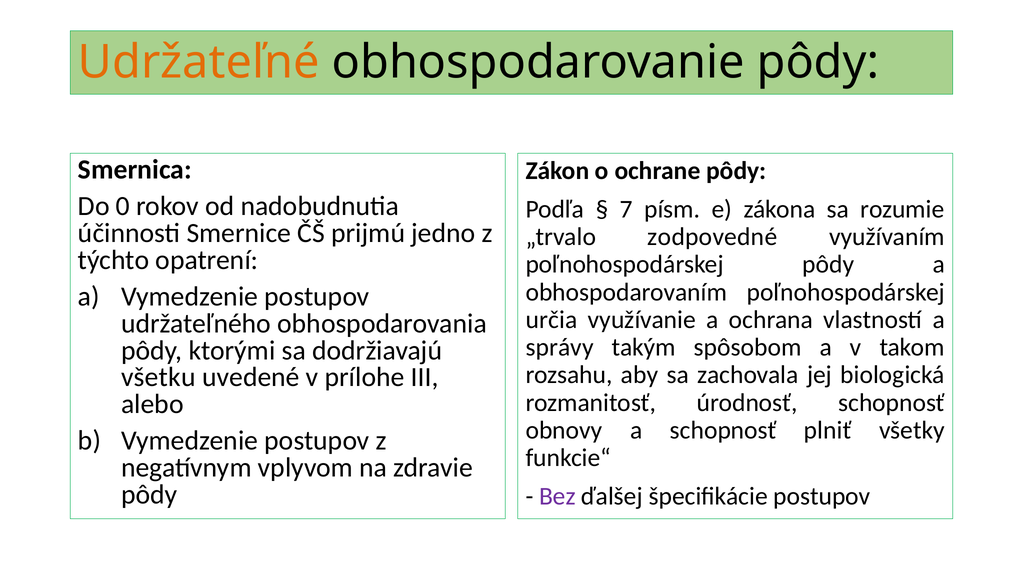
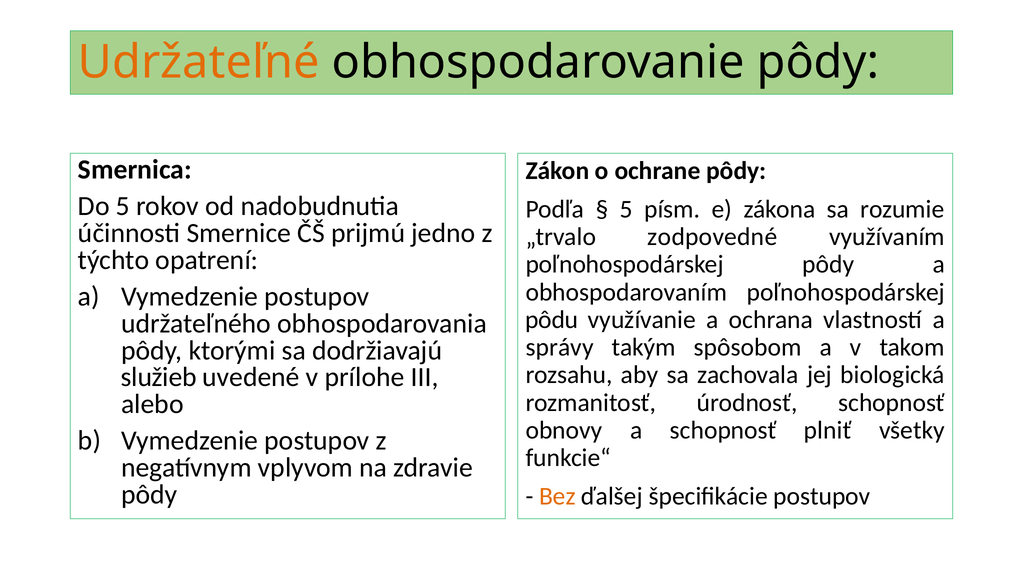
Do 0: 0 -> 5
7 at (626, 209): 7 -> 5
určia: určia -> pôdu
všetku: všetku -> služieb
Bez colour: purple -> orange
